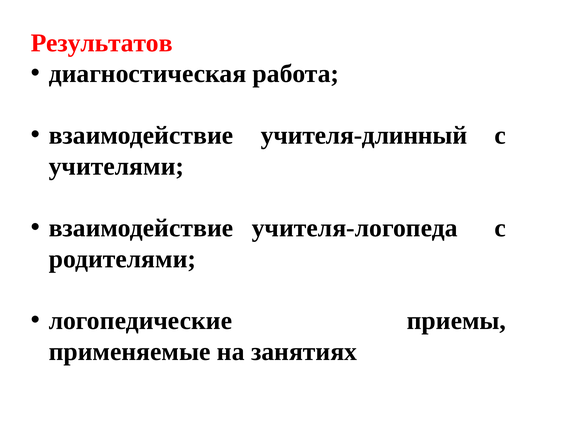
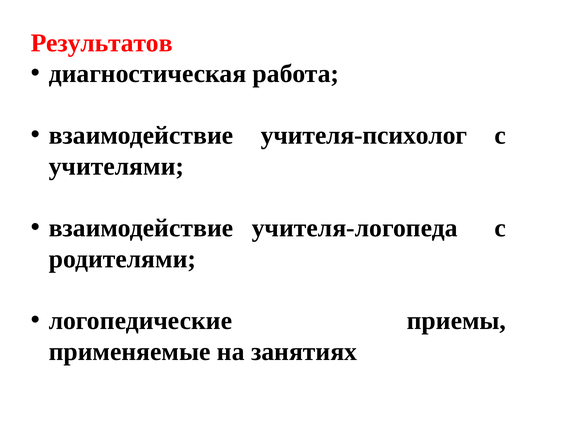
учителя-длинный: учителя-длинный -> учителя-психолог
